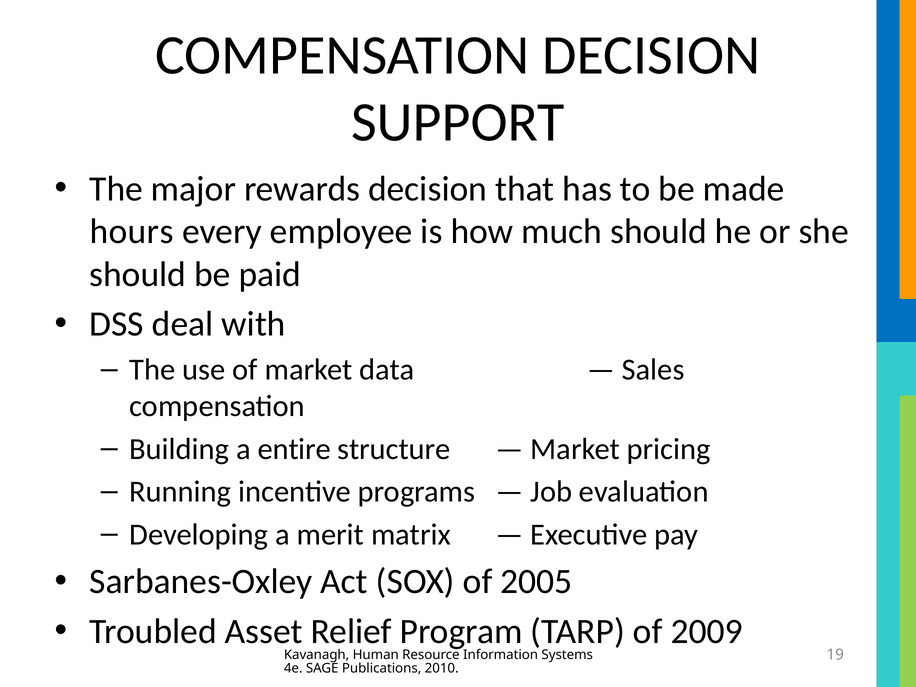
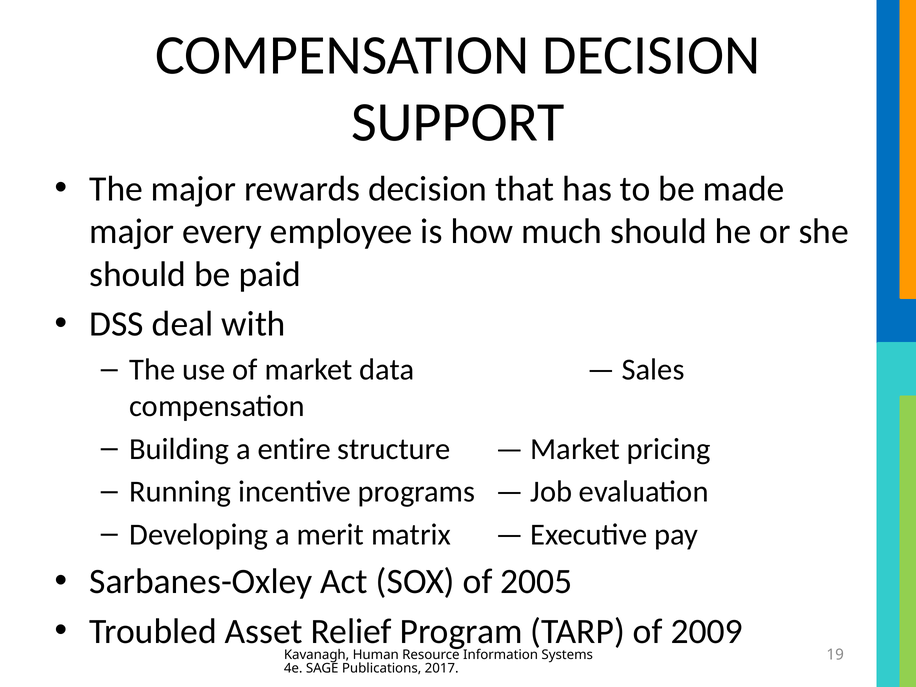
hours at (132, 232): hours -> major
2010: 2010 -> 2017
